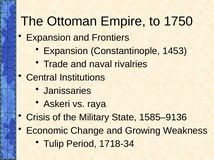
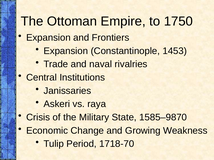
1585–9136: 1585–9136 -> 1585–9870
1718-34: 1718-34 -> 1718-70
